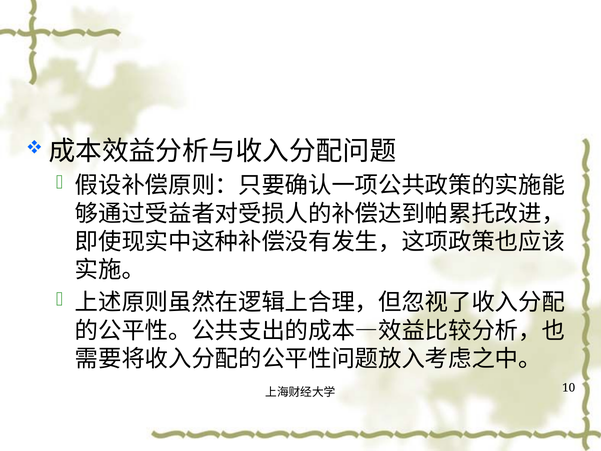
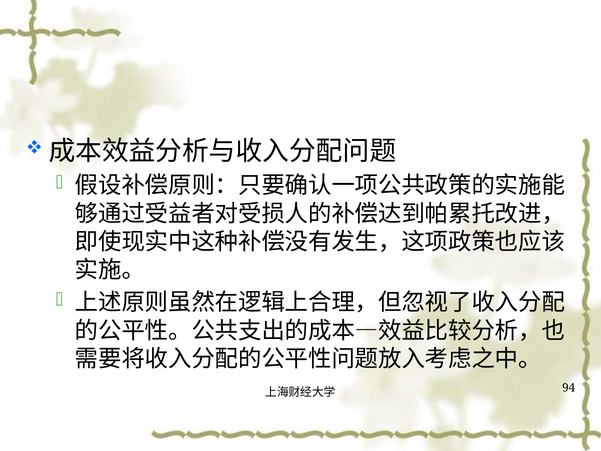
10: 10 -> 94
